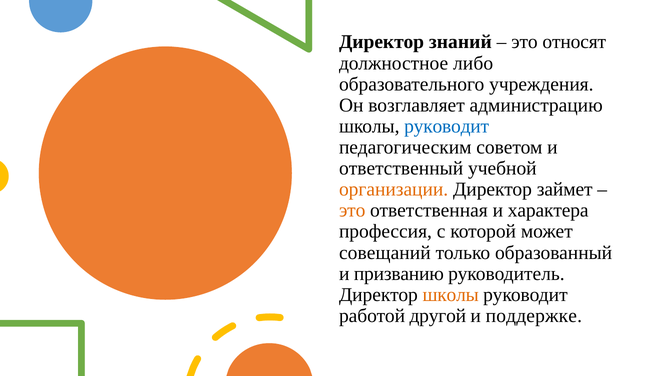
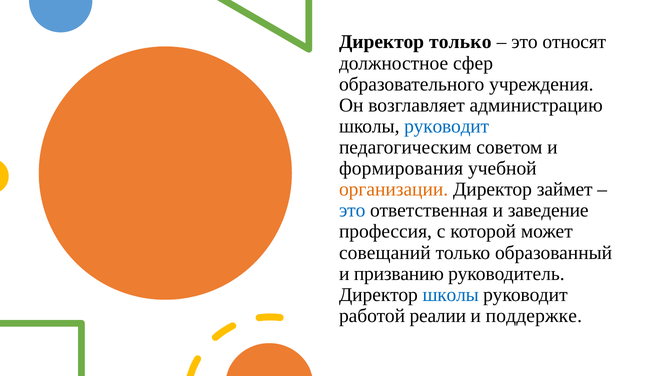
Директор знаний: знаний -> только
либо: либо -> сфер
ответственный: ответственный -> формирования
это at (352, 210) colour: orange -> blue
характера: характера -> заведение
школы at (451, 295) colour: orange -> blue
другой: другой -> реалии
